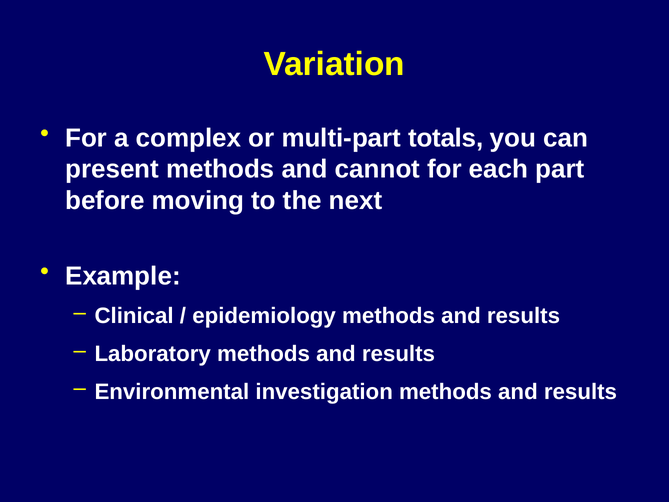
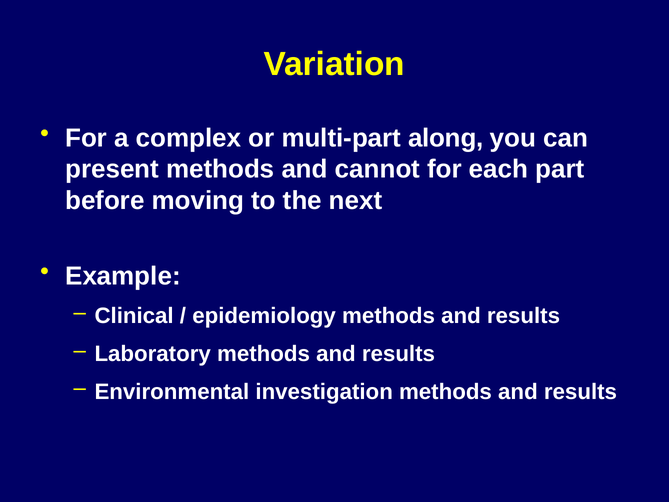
totals: totals -> along
